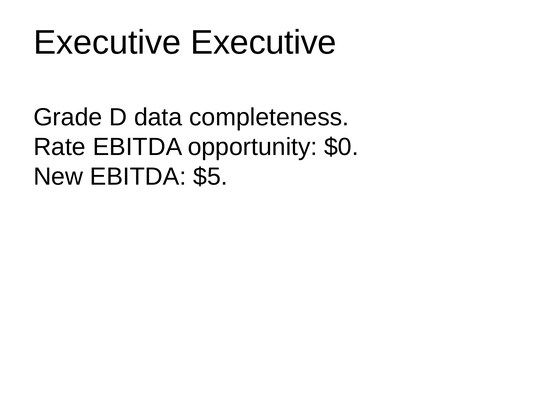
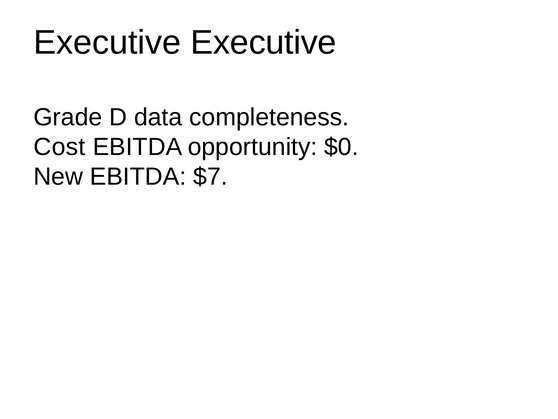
Rate: Rate -> Cost
$5: $5 -> $7
